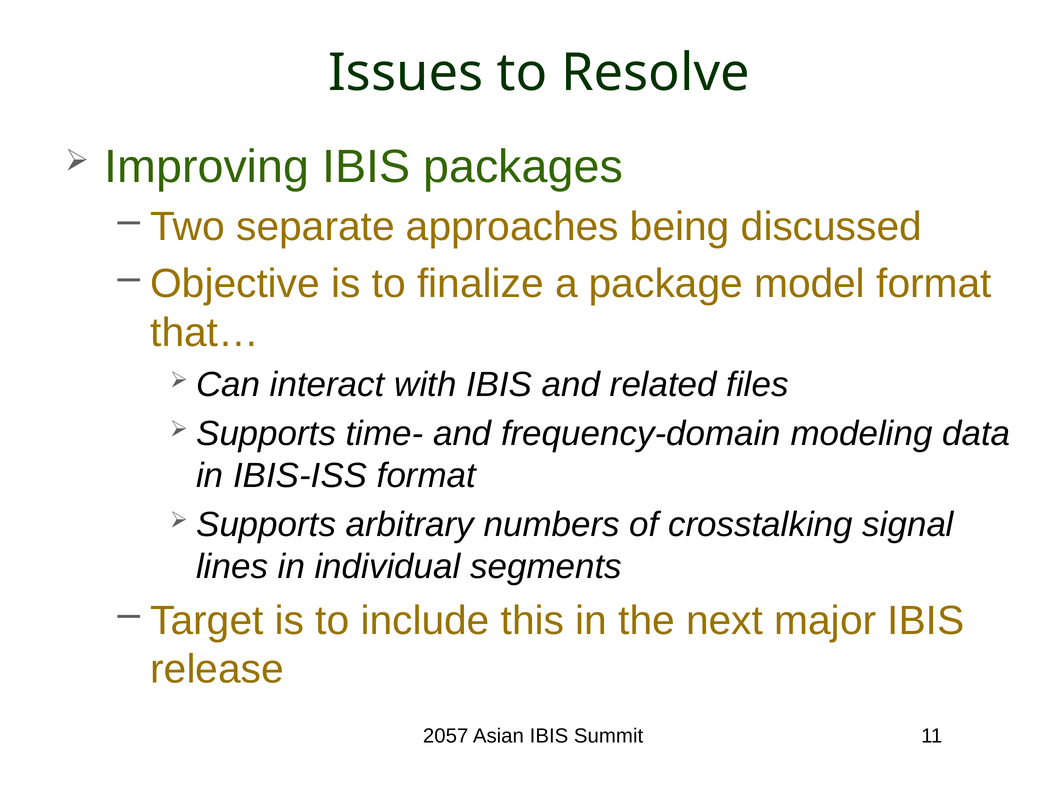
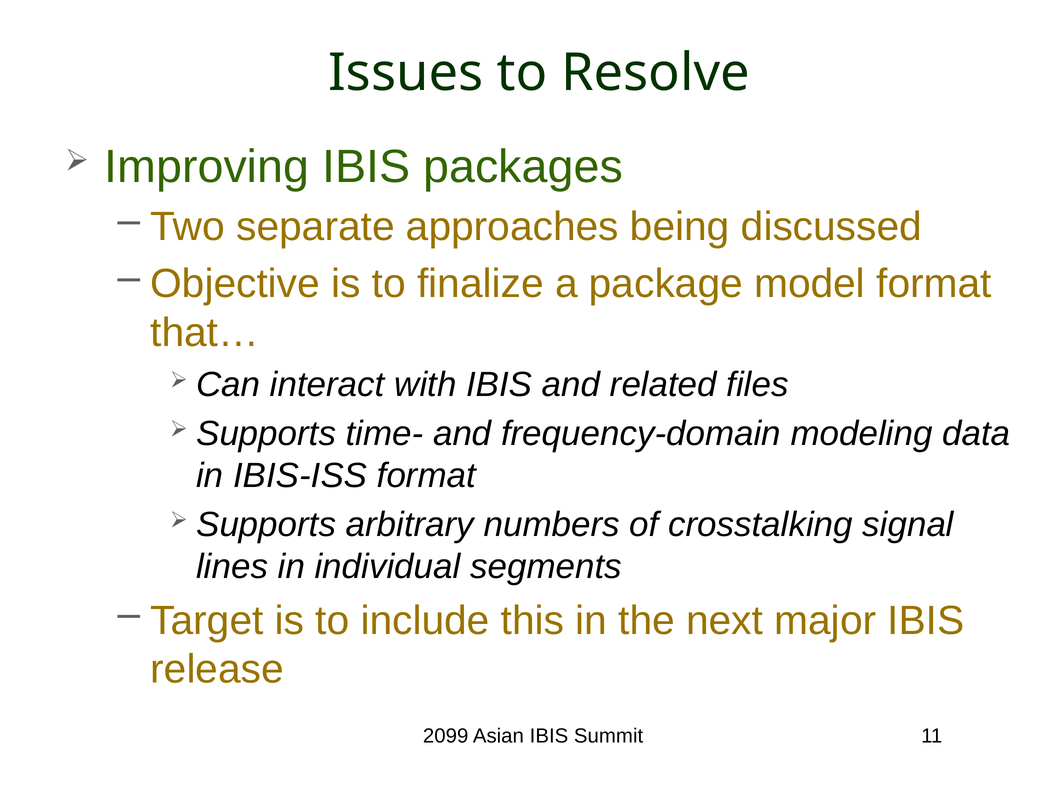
2057: 2057 -> 2099
